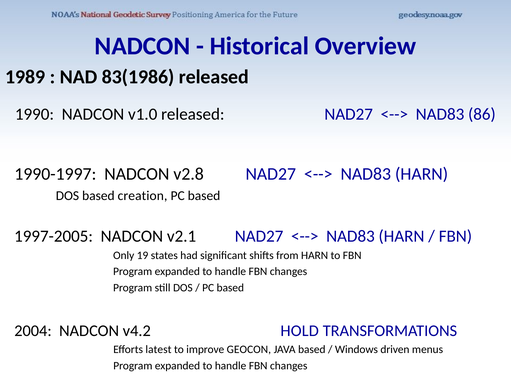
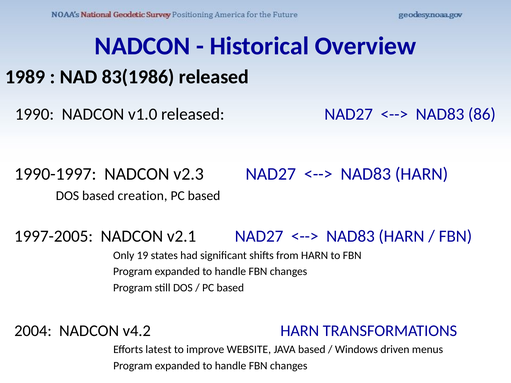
v2.8: v2.8 -> v2.3
v4.2 HOLD: HOLD -> HARN
GEOCON: GEOCON -> WEBSITE
